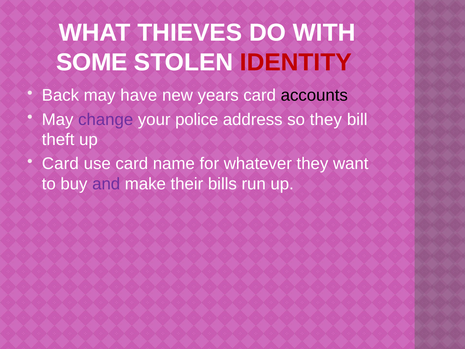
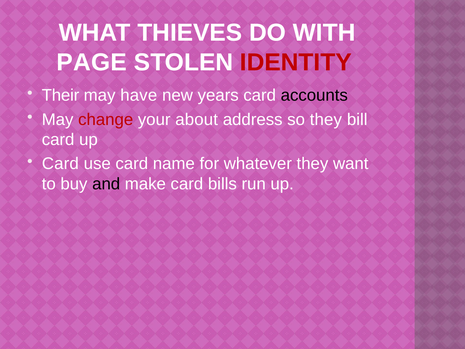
SOME: SOME -> PAGE
Back: Back -> Their
change colour: purple -> red
police: police -> about
theft at (58, 140): theft -> card
and colour: purple -> black
make their: their -> card
